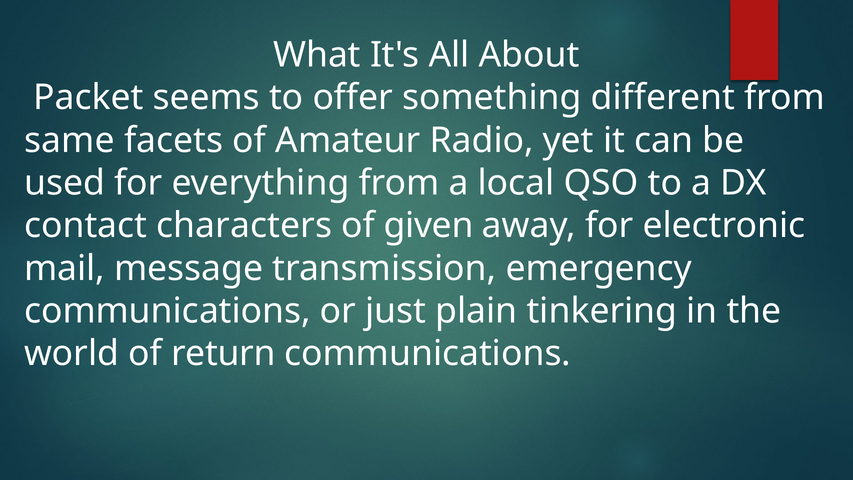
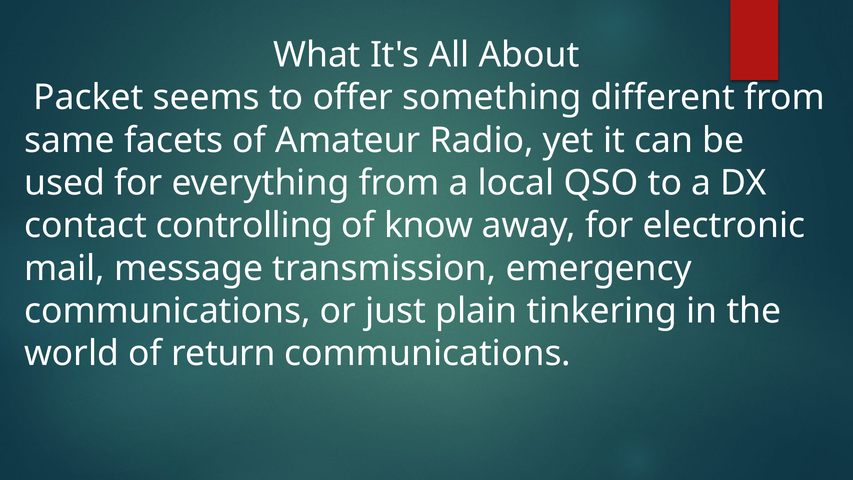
characters: characters -> controlling
given: given -> know
